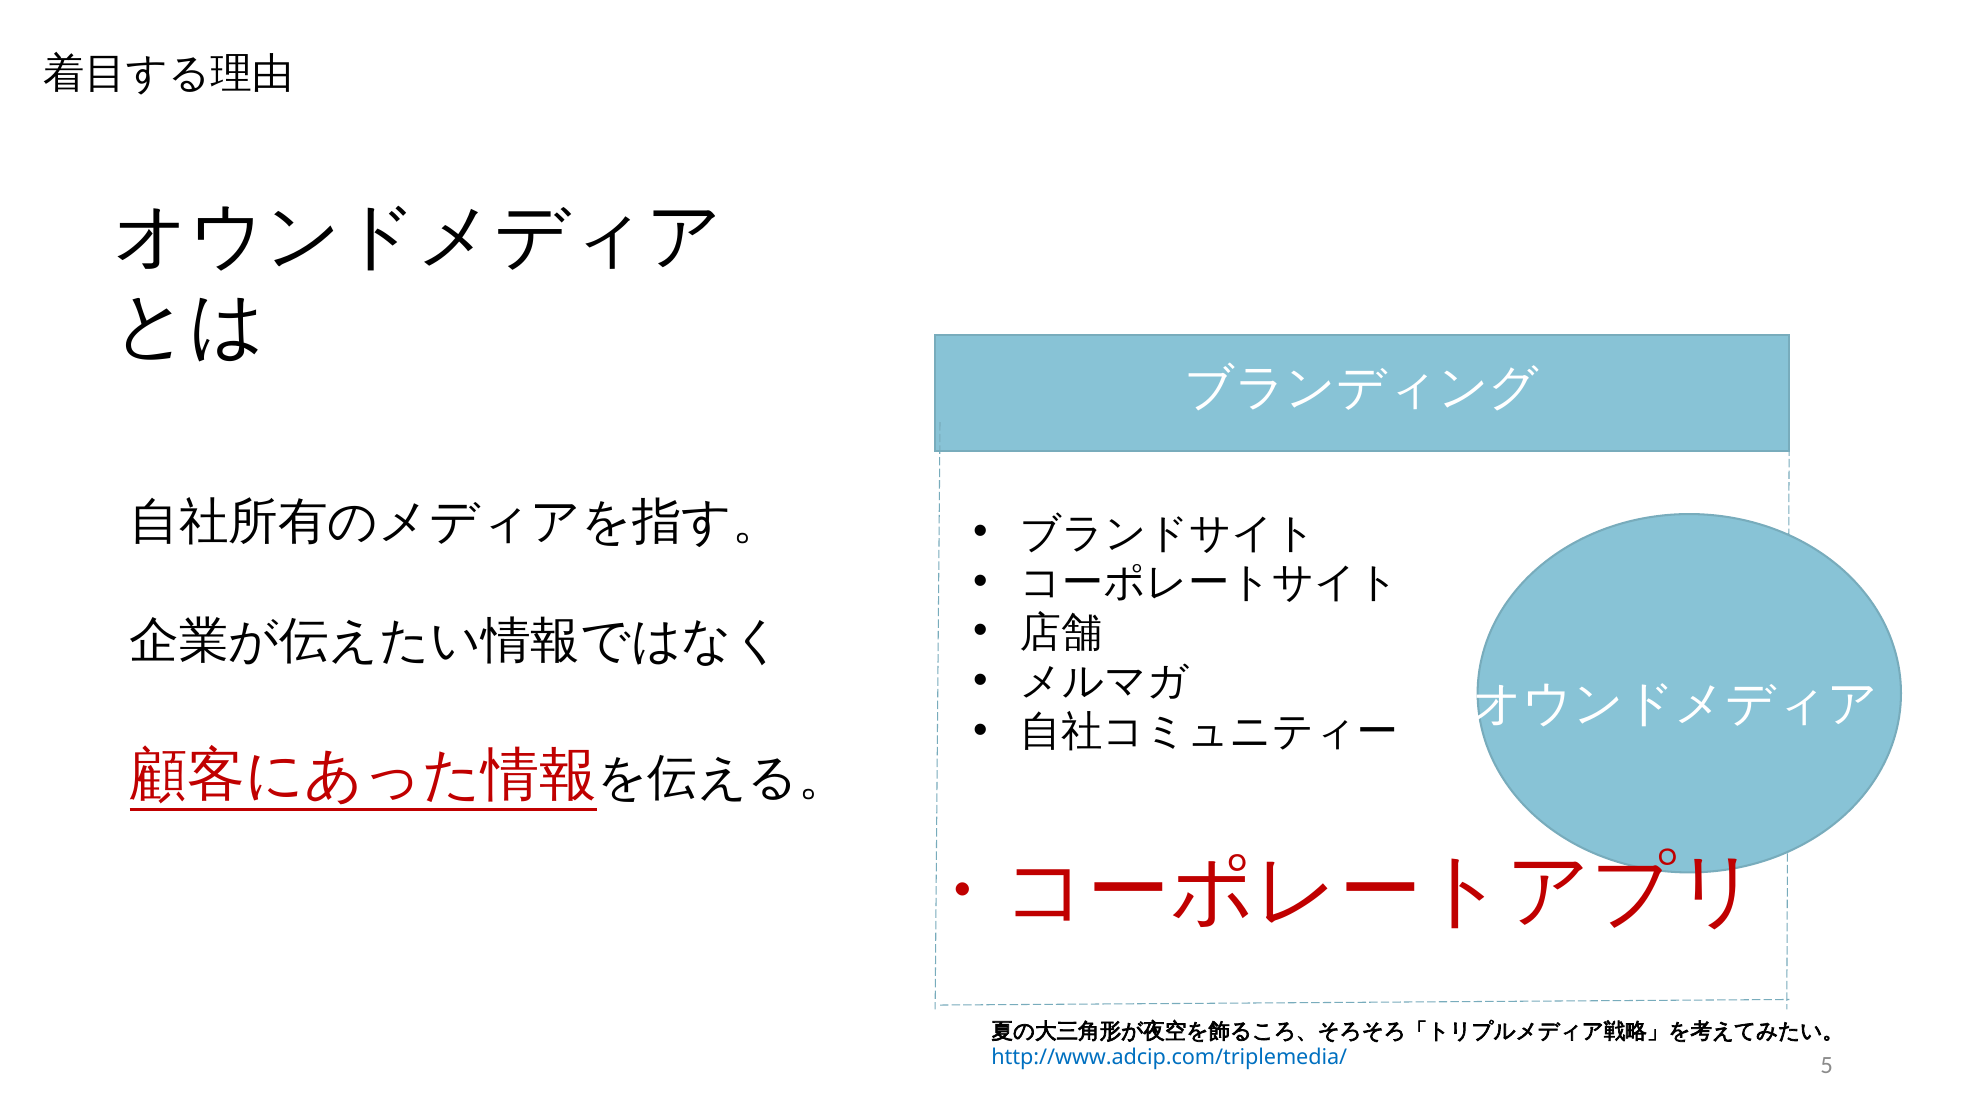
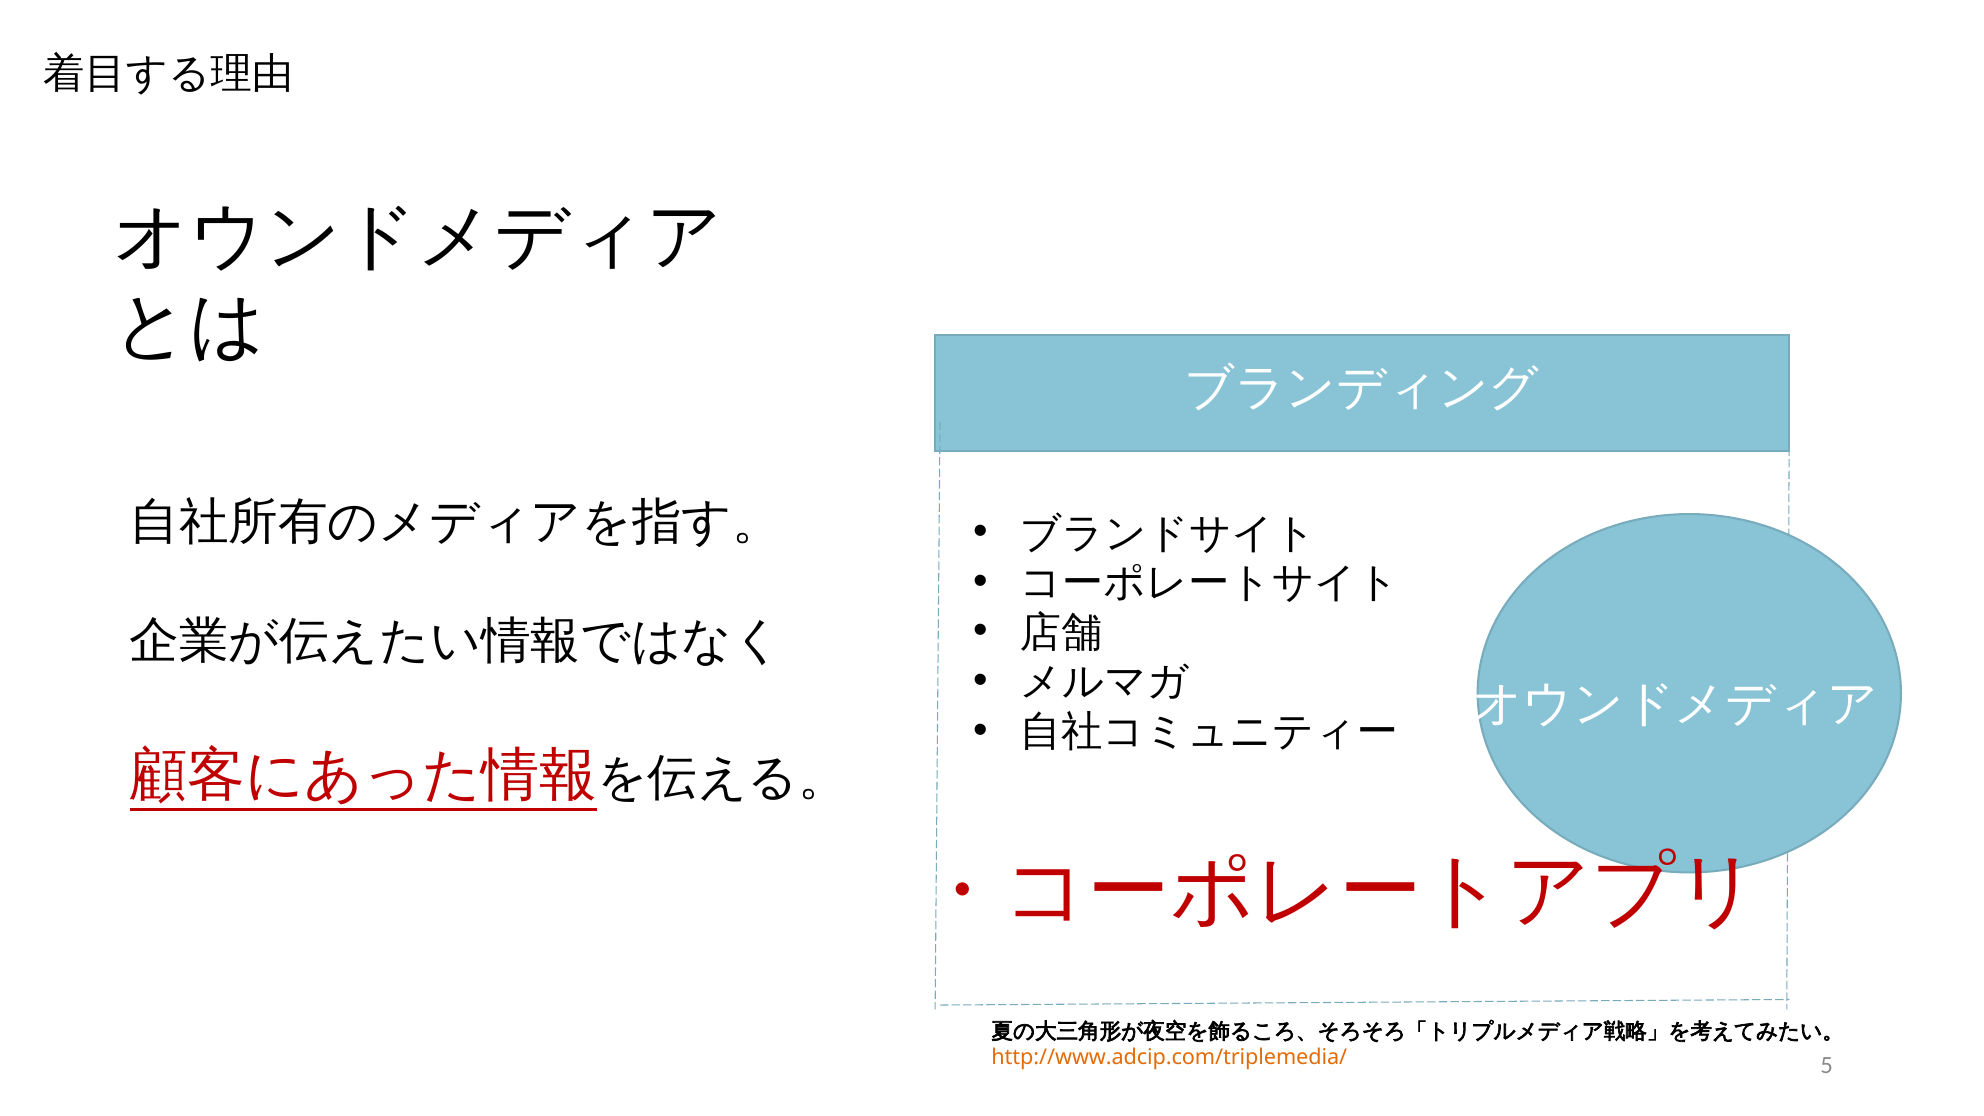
http://www.adcip.com/triplemedia/ colour: blue -> orange
